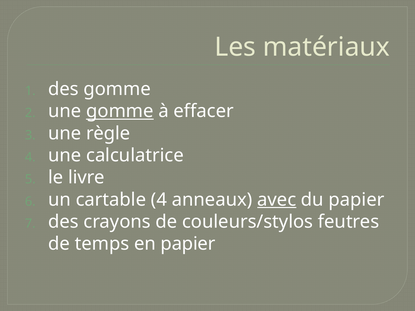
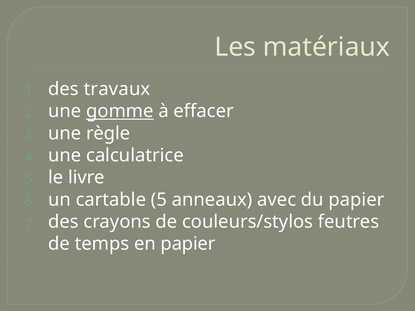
des gomme: gomme -> travaux
cartable 4: 4 -> 5
avec underline: present -> none
